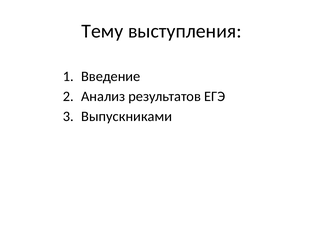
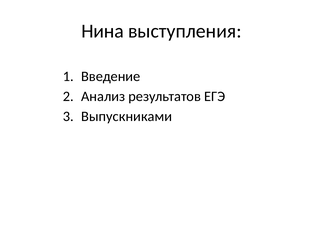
Тему: Тему -> Нина
